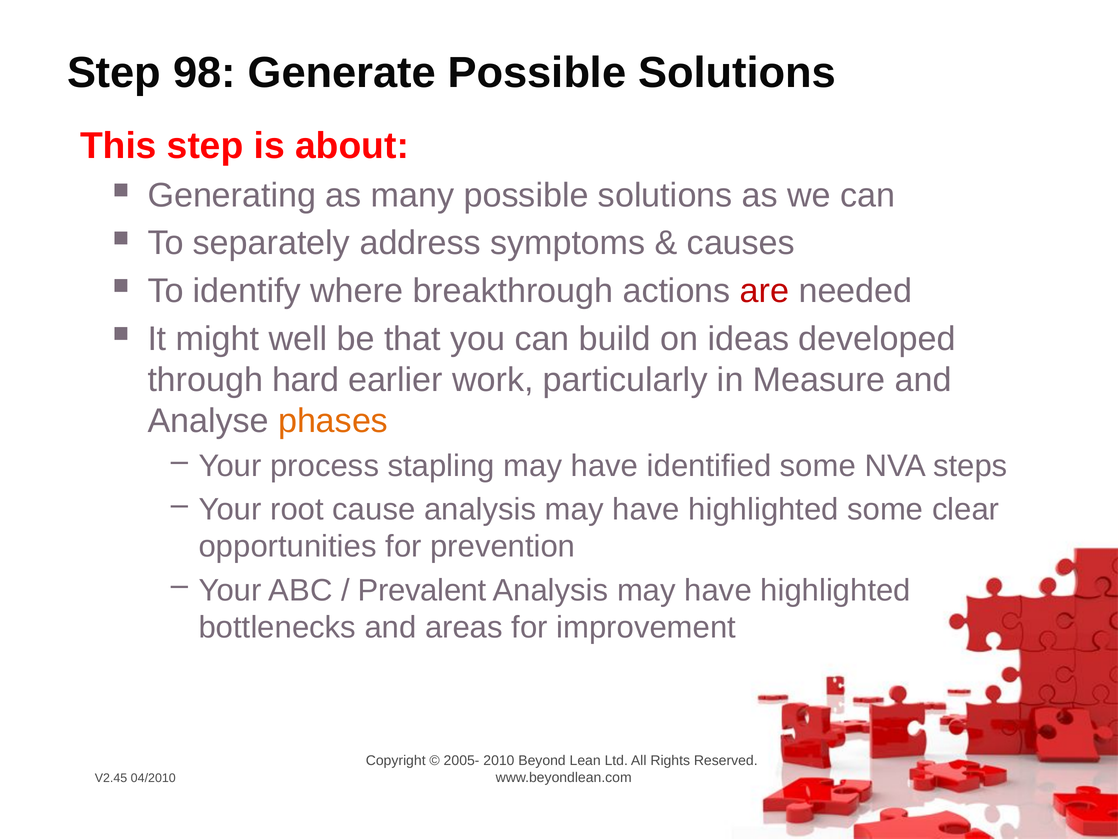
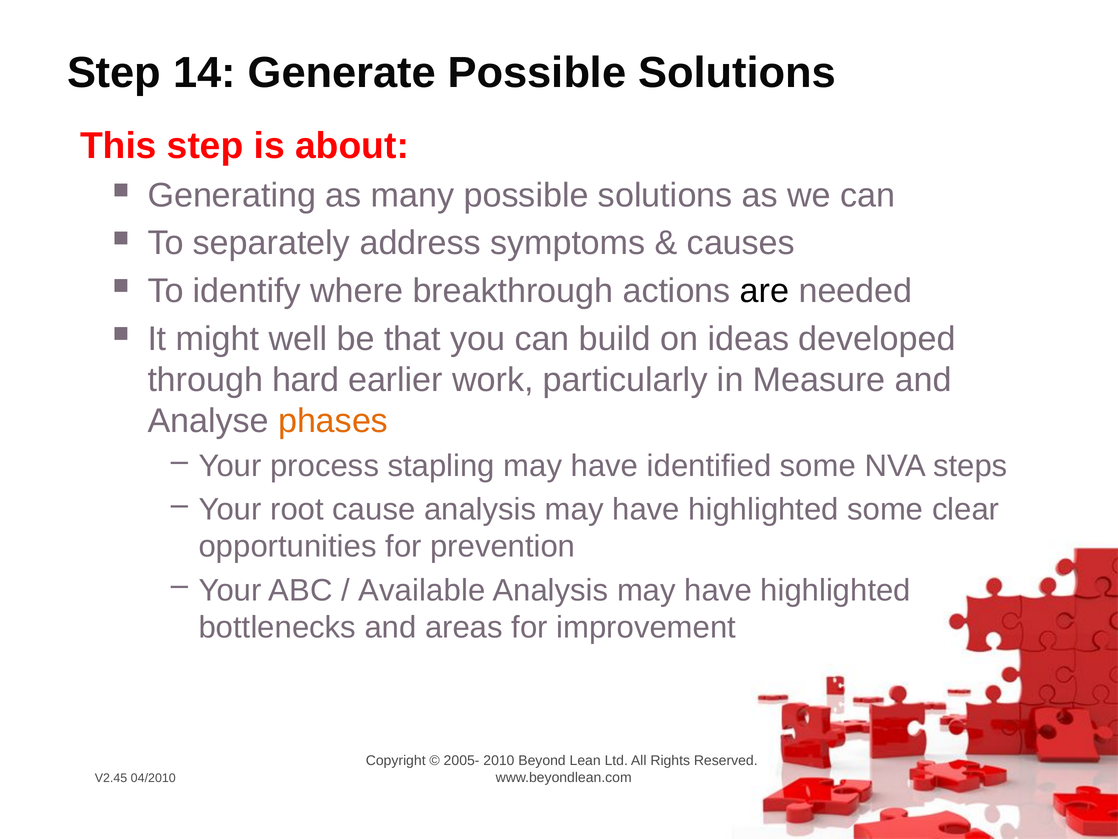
98: 98 -> 14
are colour: red -> black
Prevalent: Prevalent -> Available
